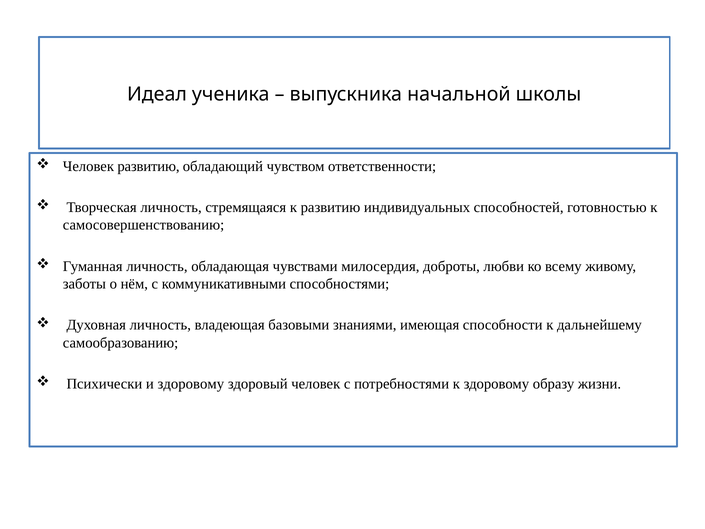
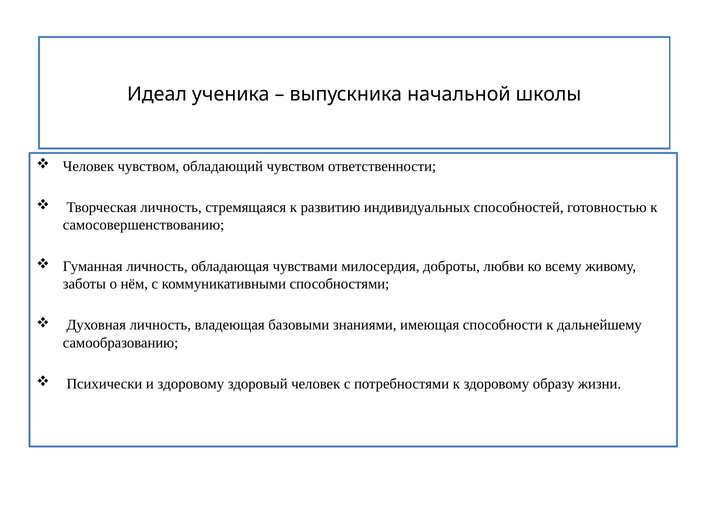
Человек развитию: развитию -> чувством
